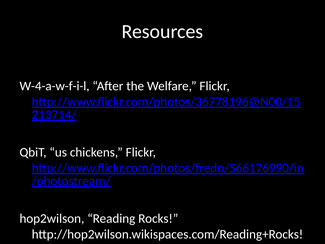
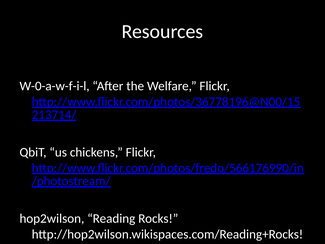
W-4-a-w-f-i-l: W-4-a-w-f-i-l -> W-0-a-w-f-i-l
